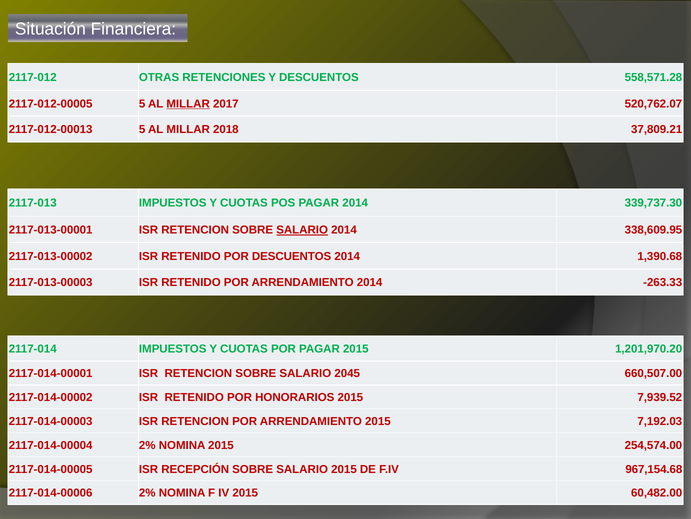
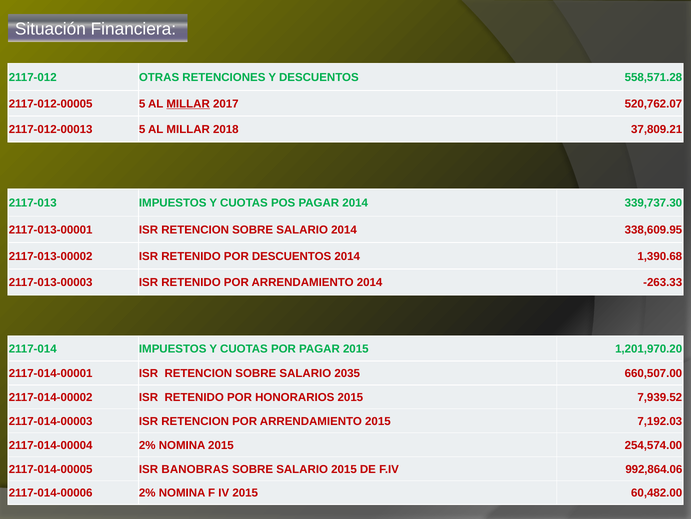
SALARIO at (302, 230) underline: present -> none
2045: 2045 -> 2035
RECEPCIÓN: RECEPCIÓN -> BANOBRAS
967,154.68: 967,154.68 -> 992,864.06
